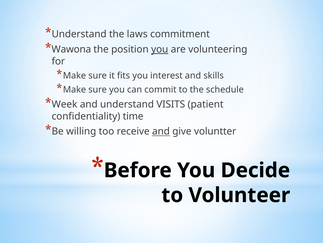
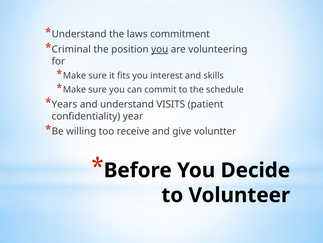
Wawona: Wawona -> Criminal
Week: Week -> Years
time: time -> year
and at (161, 131) underline: present -> none
